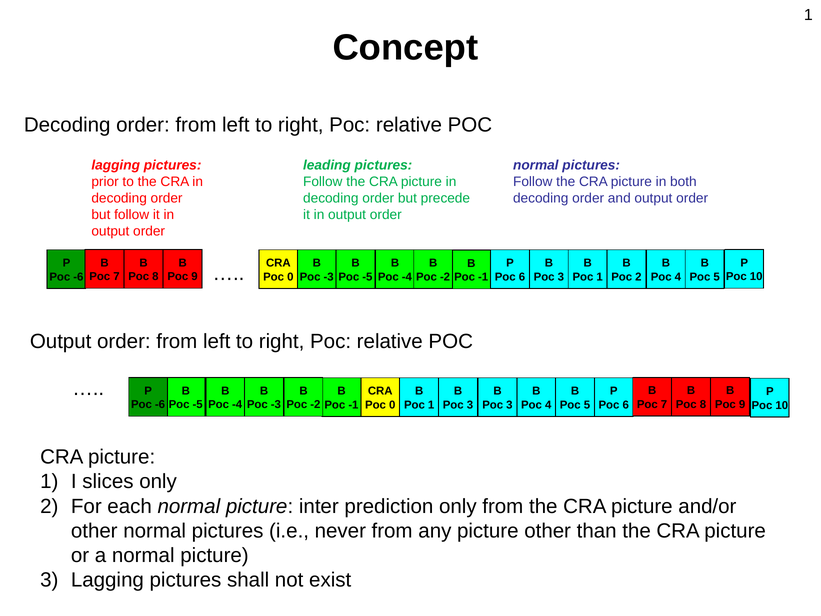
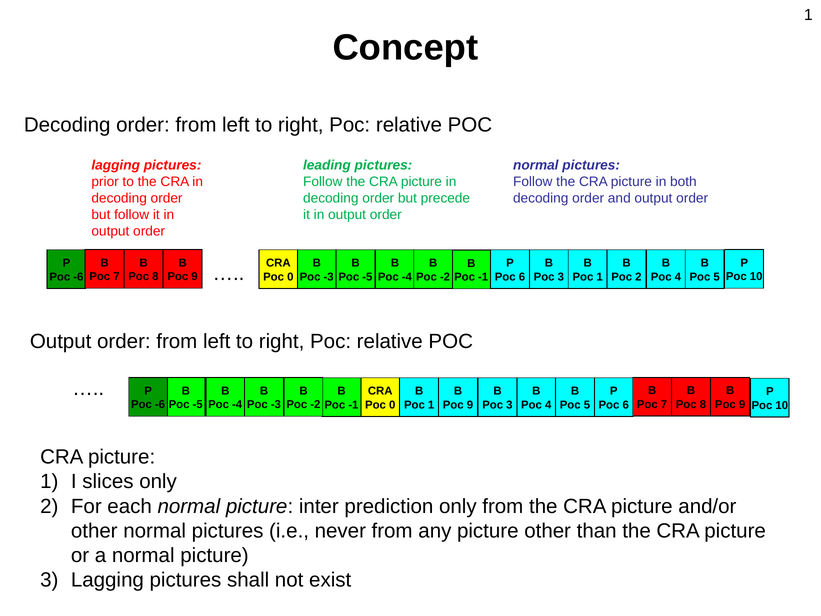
3 at (470, 405): 3 -> 9
